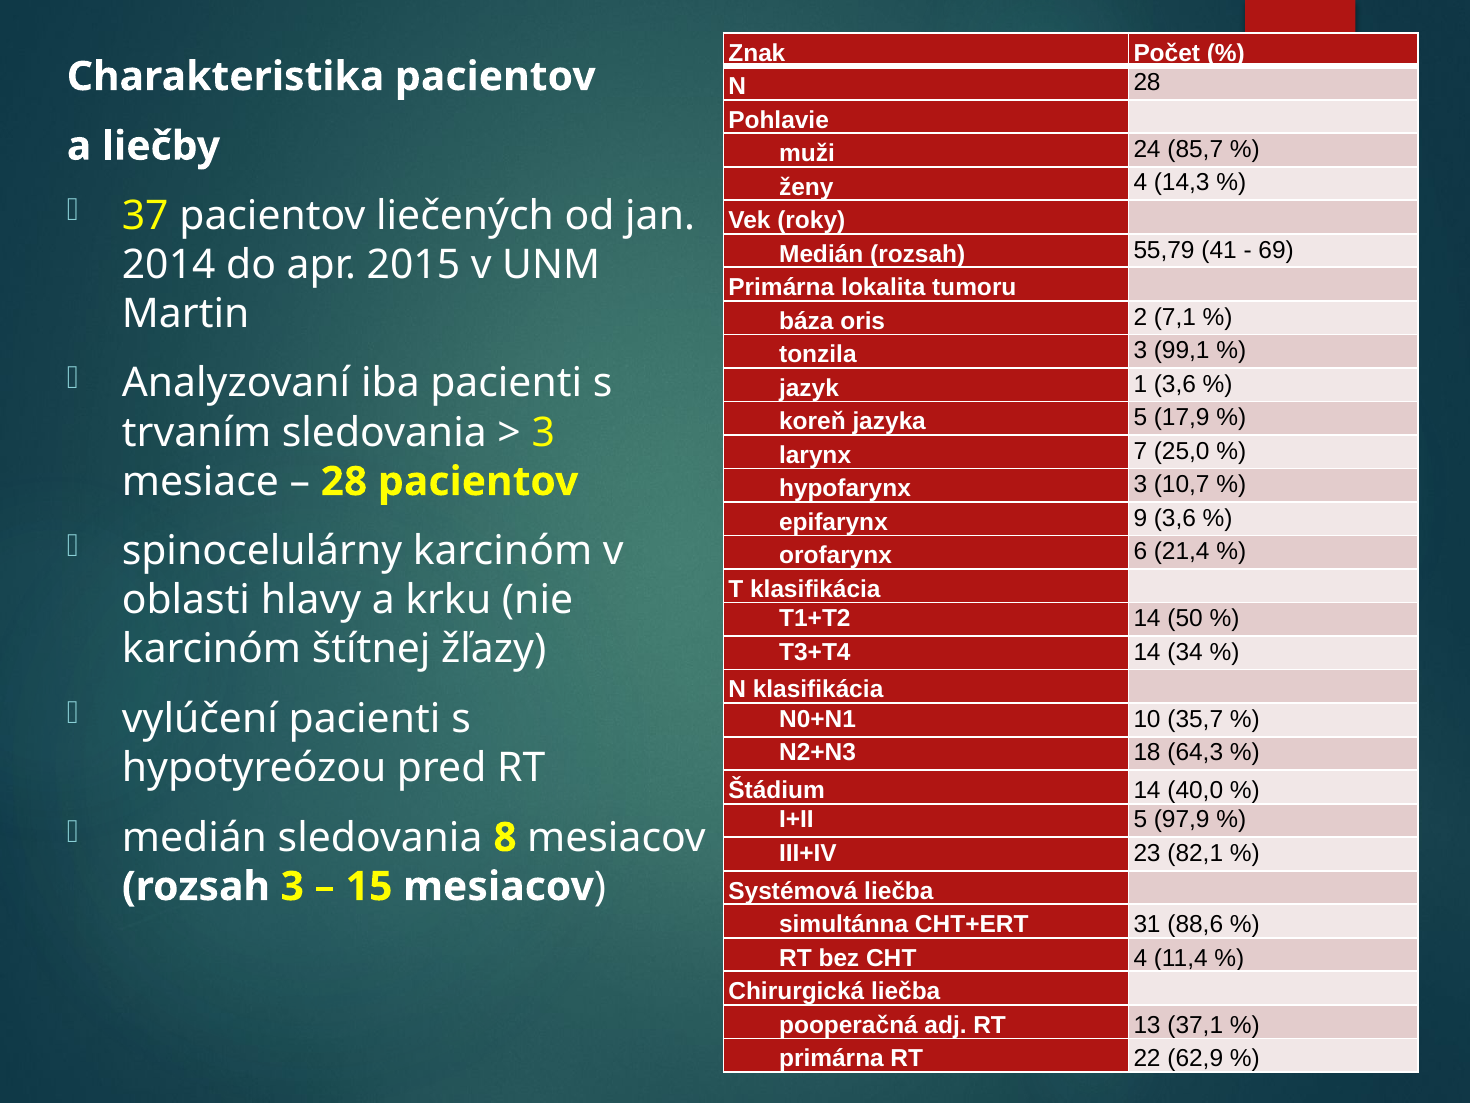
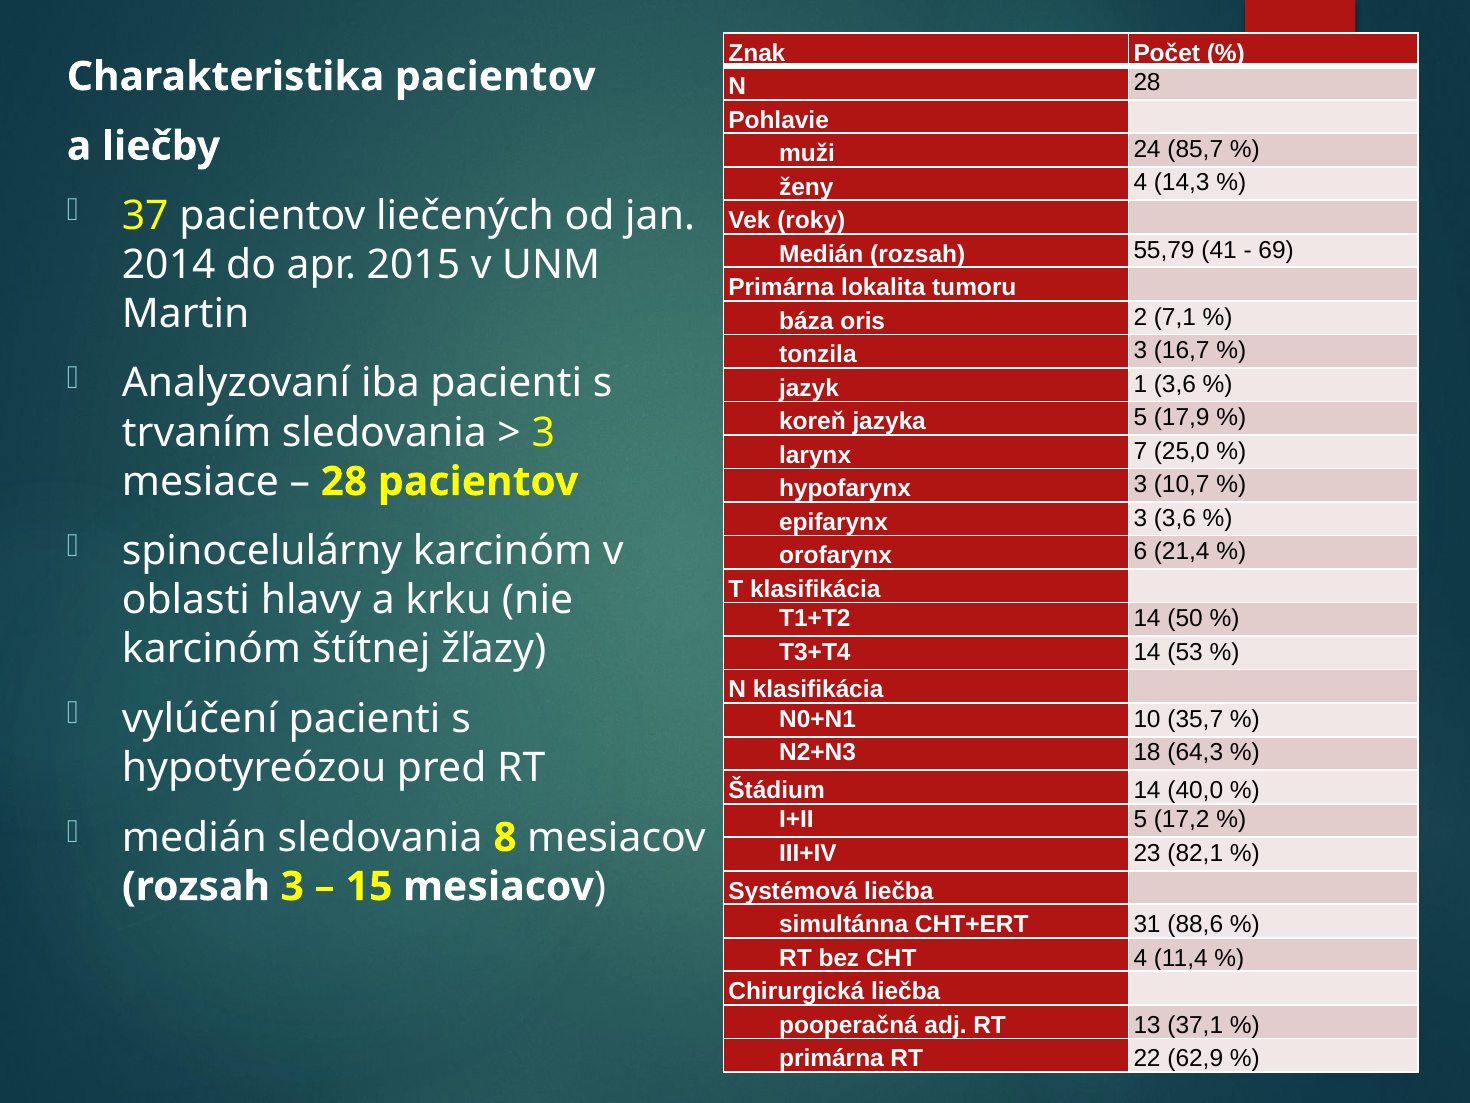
99,1: 99,1 -> 16,7
epifarynx 9: 9 -> 3
34: 34 -> 53
97,9: 97,9 -> 17,2
